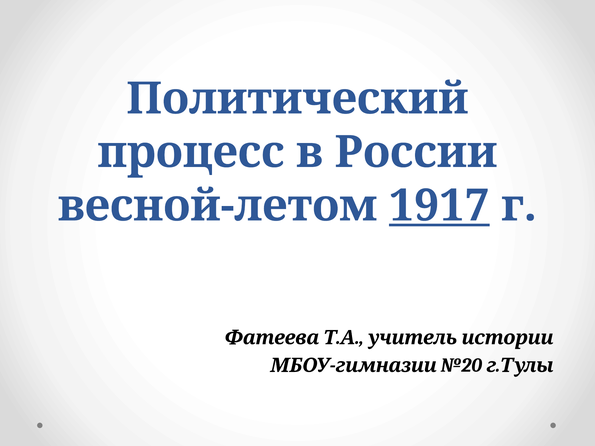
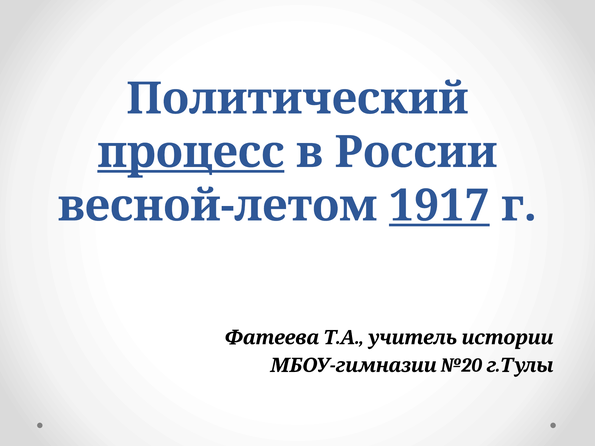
процесс underline: none -> present
